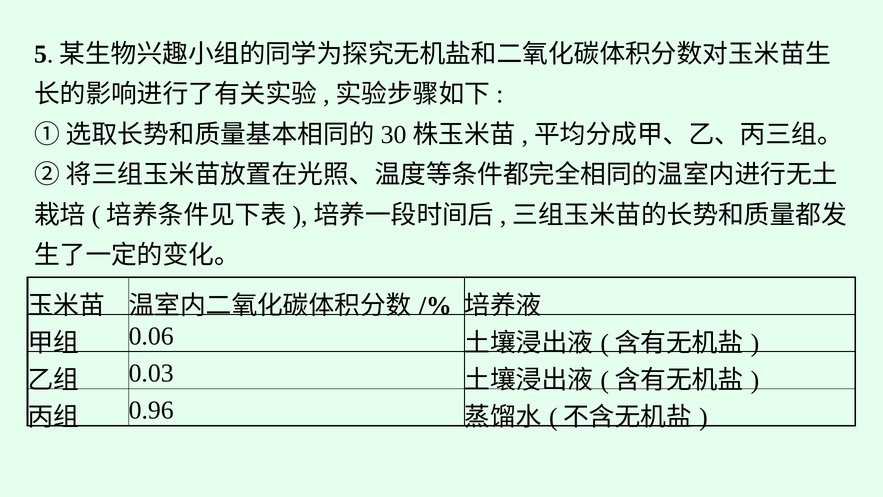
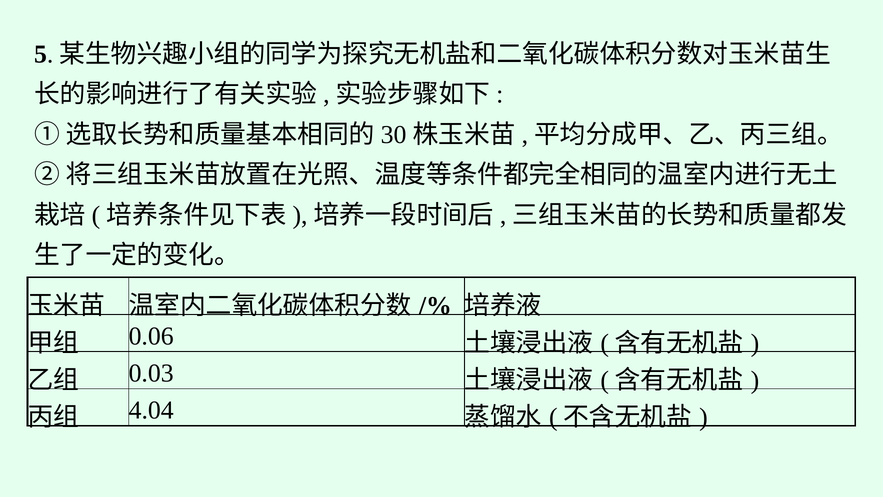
0.96: 0.96 -> 4.04
